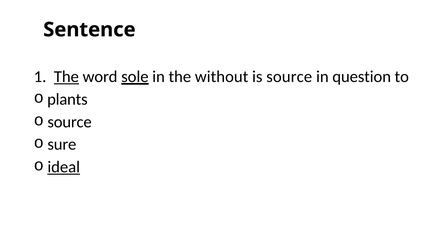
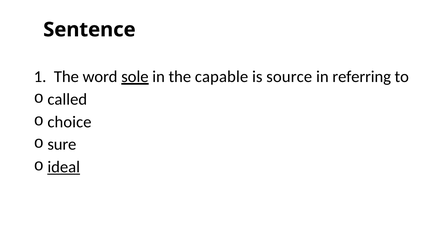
The at (66, 77) underline: present -> none
without: without -> capable
question: question -> referring
plants: plants -> called
source at (70, 122): source -> choice
